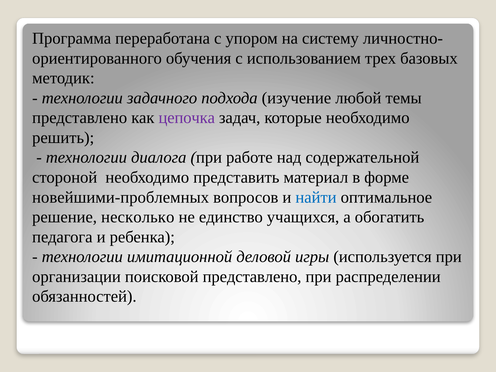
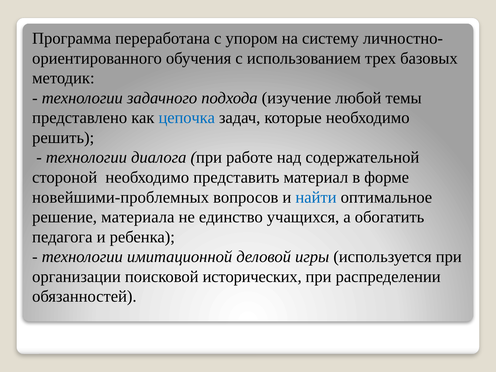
цепочка colour: purple -> blue
несколько: несколько -> материала
поисковой представлено: представлено -> исторических
